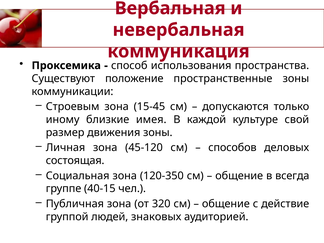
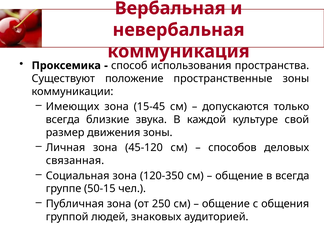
Строевым: Строевым -> Имеющих
иному at (63, 120): иному -> всегда
имея: имея -> звука
состоящая: состоящая -> связанная
40-15: 40-15 -> 50-15
320: 320 -> 250
действие: действие -> общения
